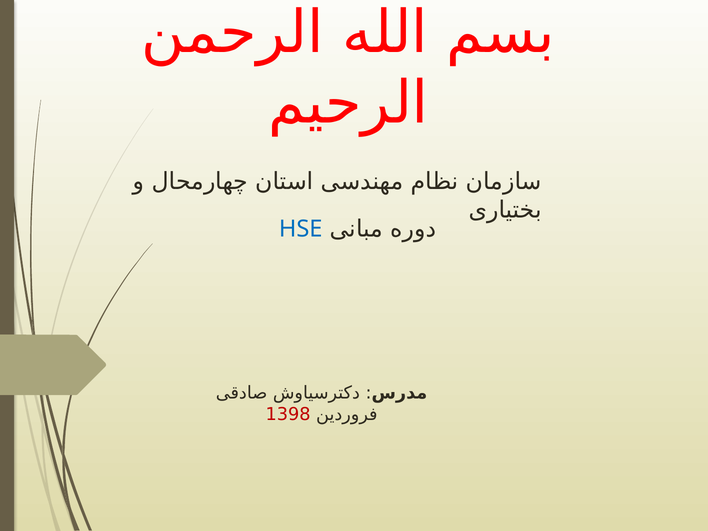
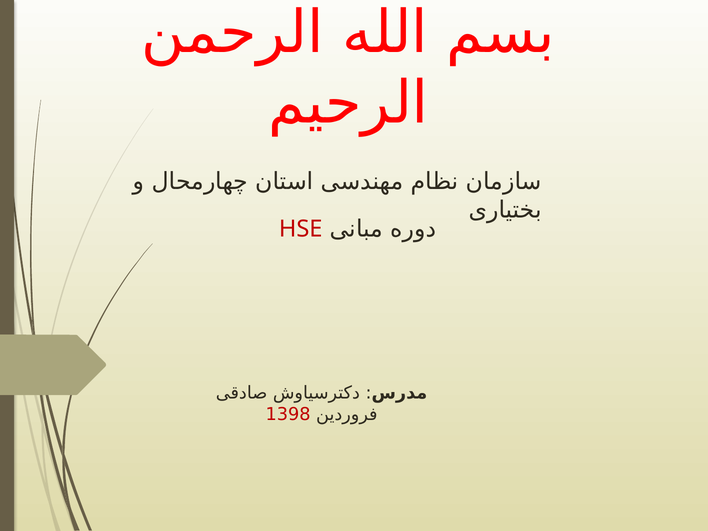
HSE colour: blue -> red
